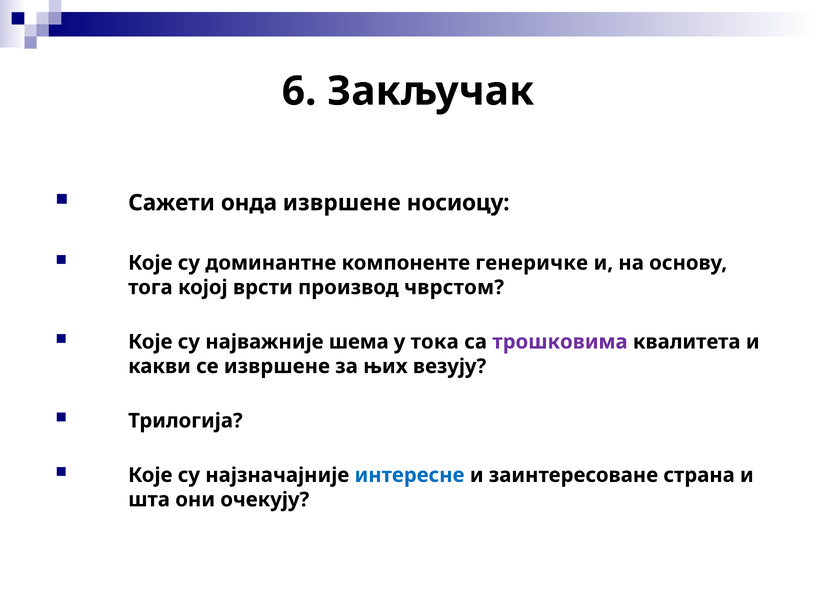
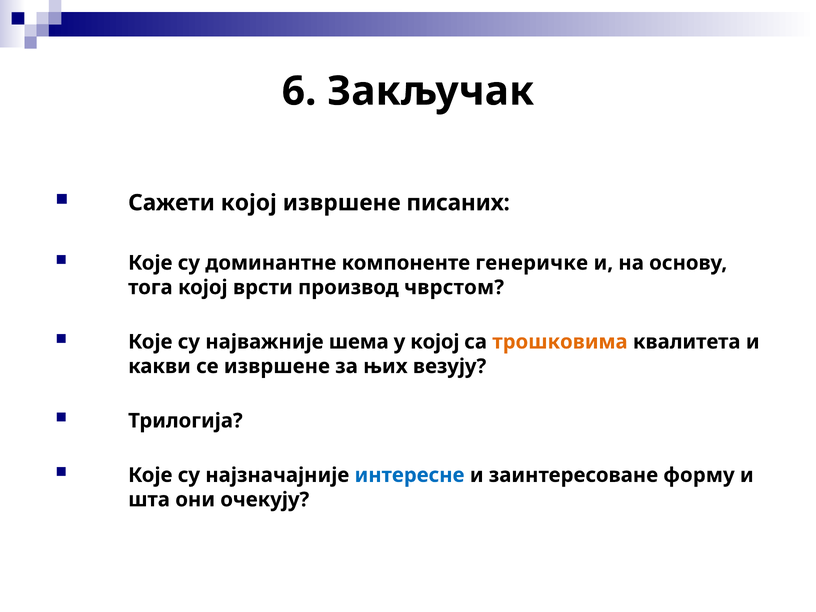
Сажети онда: онда -> којој
носиоцу: носиоцу -> писаних
у тока: тока -> којој
трошковима colour: purple -> orange
страна: страна -> форму
